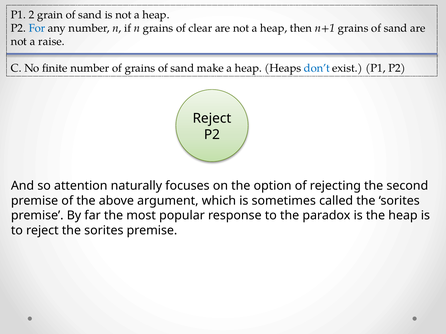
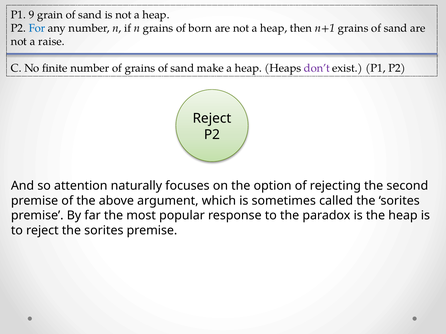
2: 2 -> 9
clear: clear -> born
don’t colour: blue -> purple
